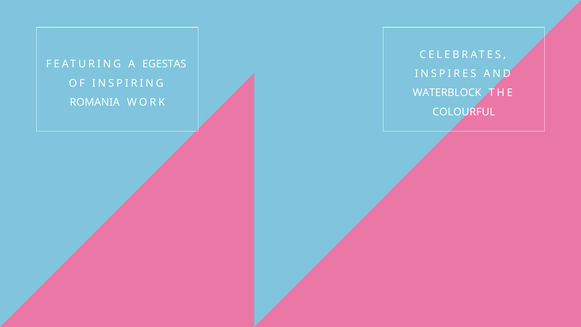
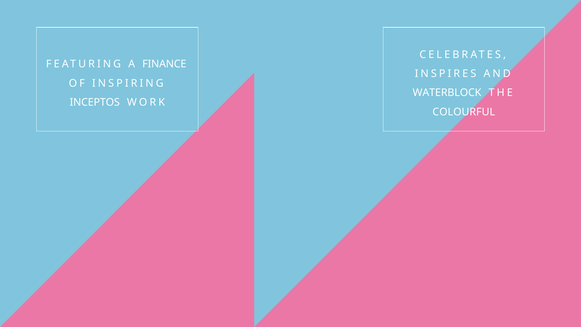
EGESTAS: EGESTAS -> FINANCE
ROMANIA: ROMANIA -> INCEPTOS
